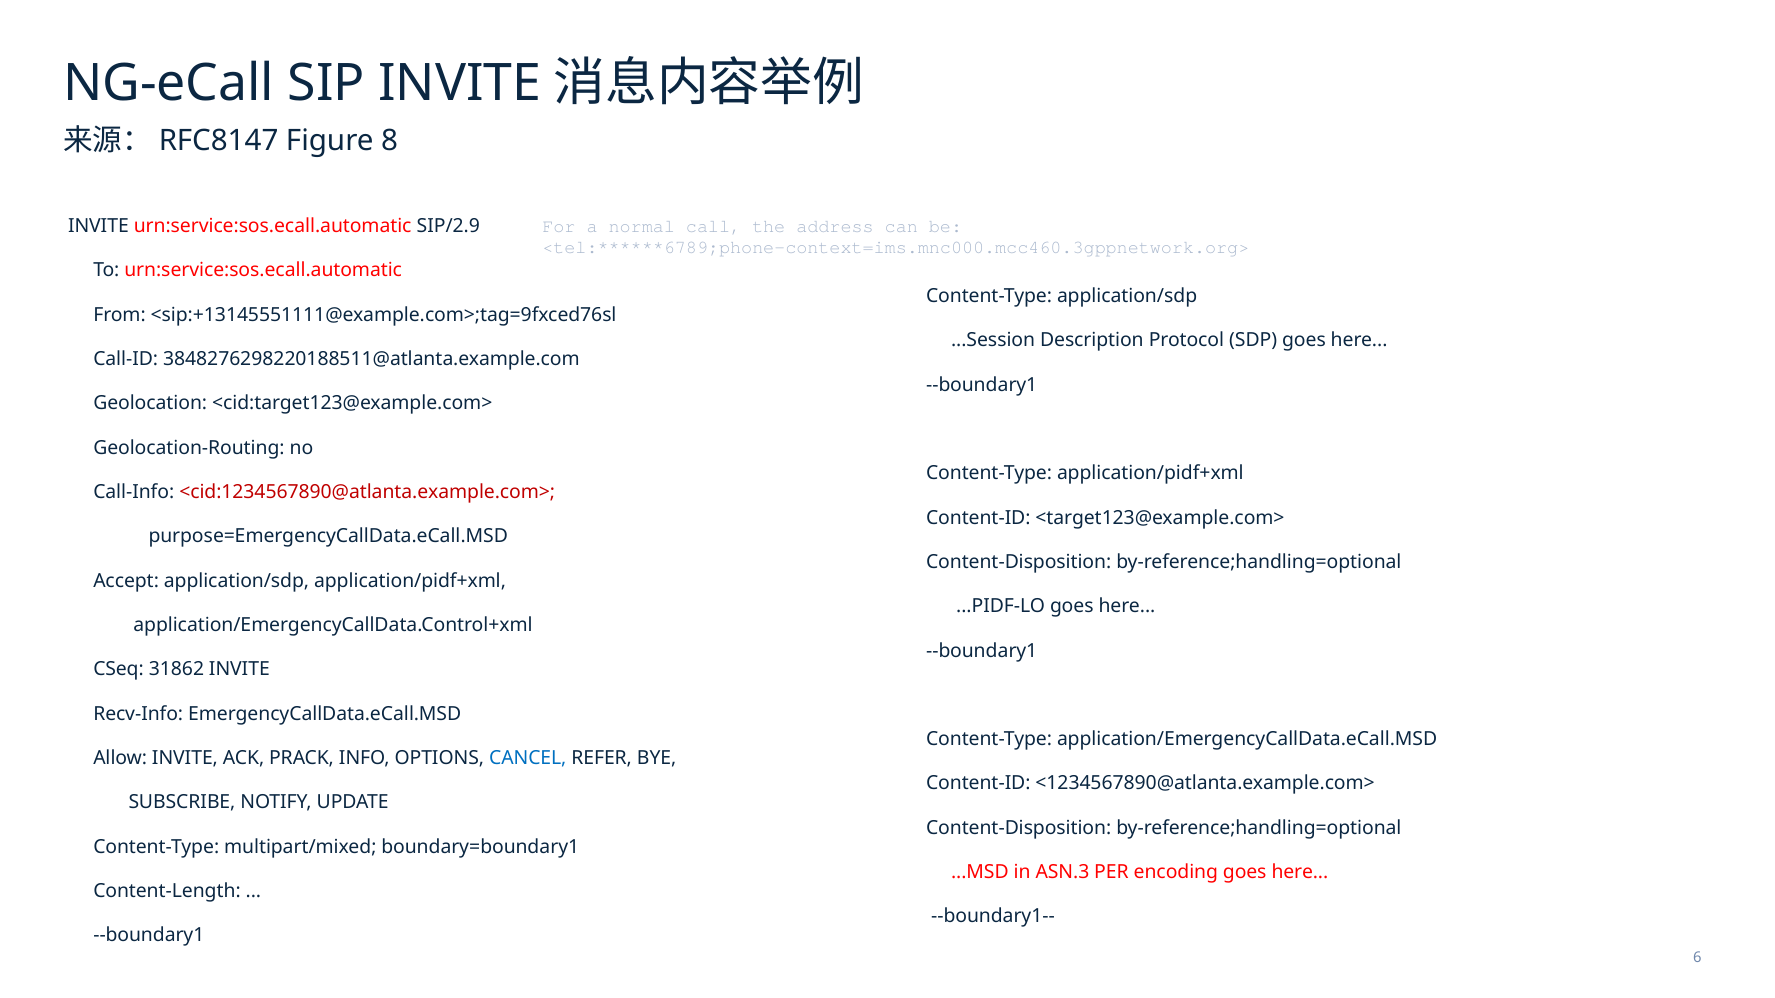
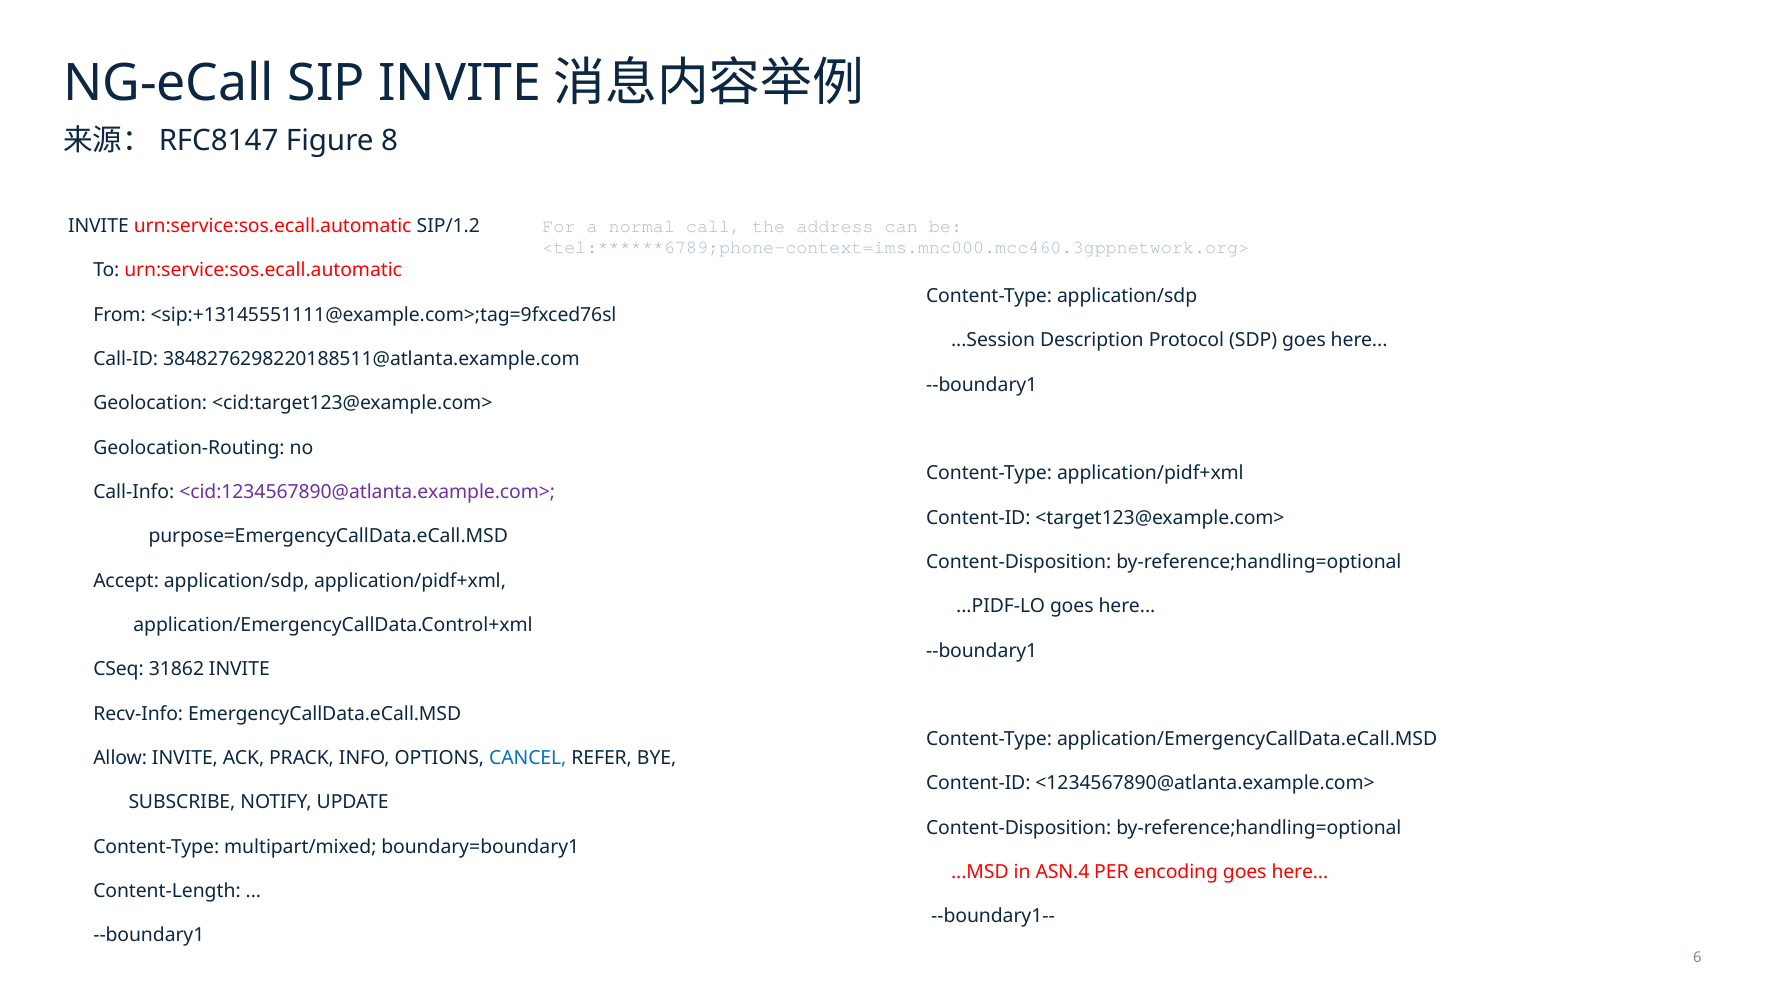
SIP/2.9: SIP/2.9 -> SIP/1.2
<cid:1234567890@atlanta.example.com> colour: red -> purple
ASN.3: ASN.3 -> ASN.4
